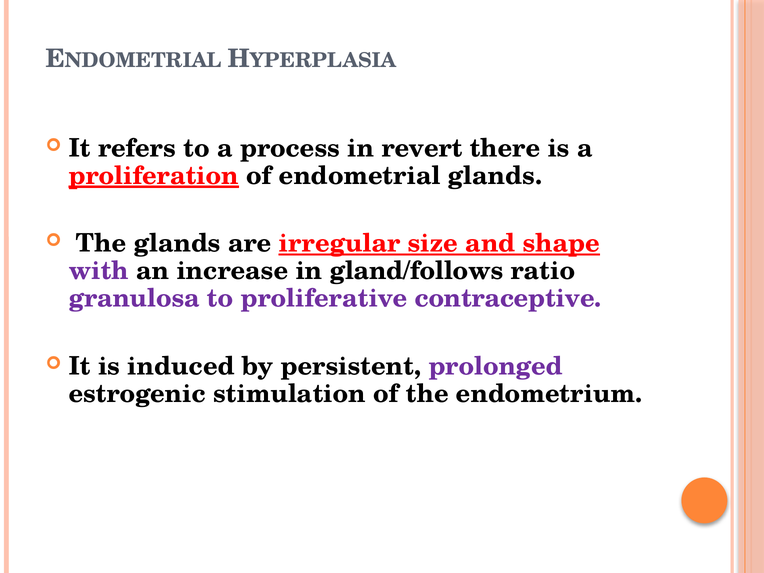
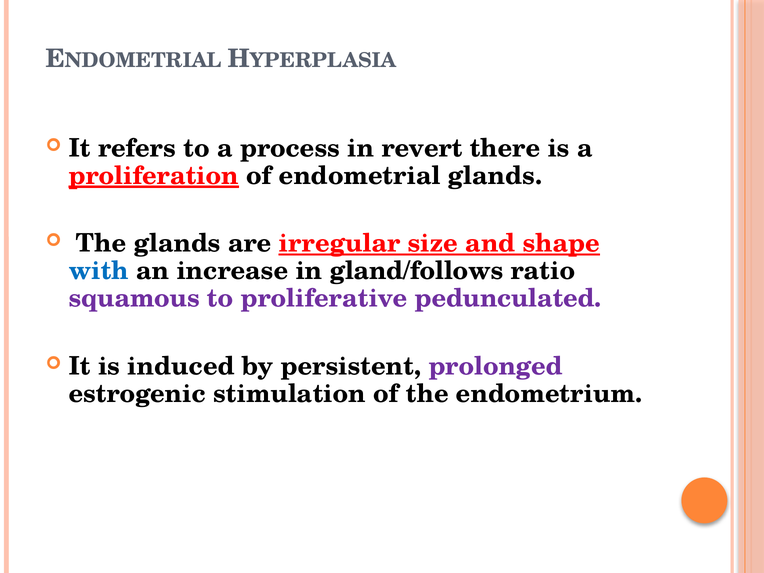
with colour: purple -> blue
granulosa: granulosa -> squamous
contraceptive: contraceptive -> pedunculated
